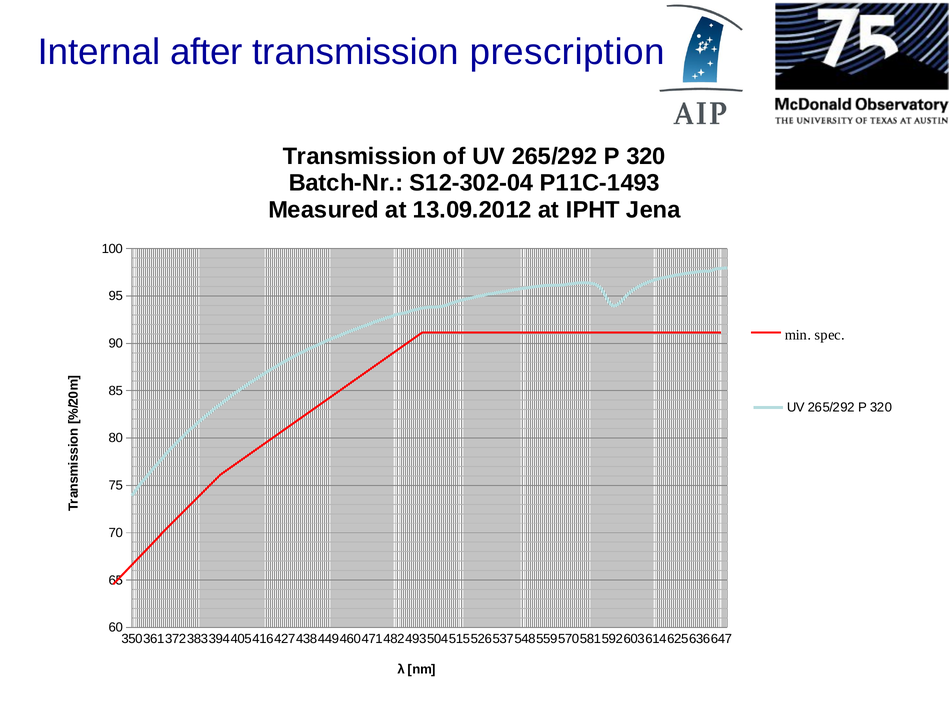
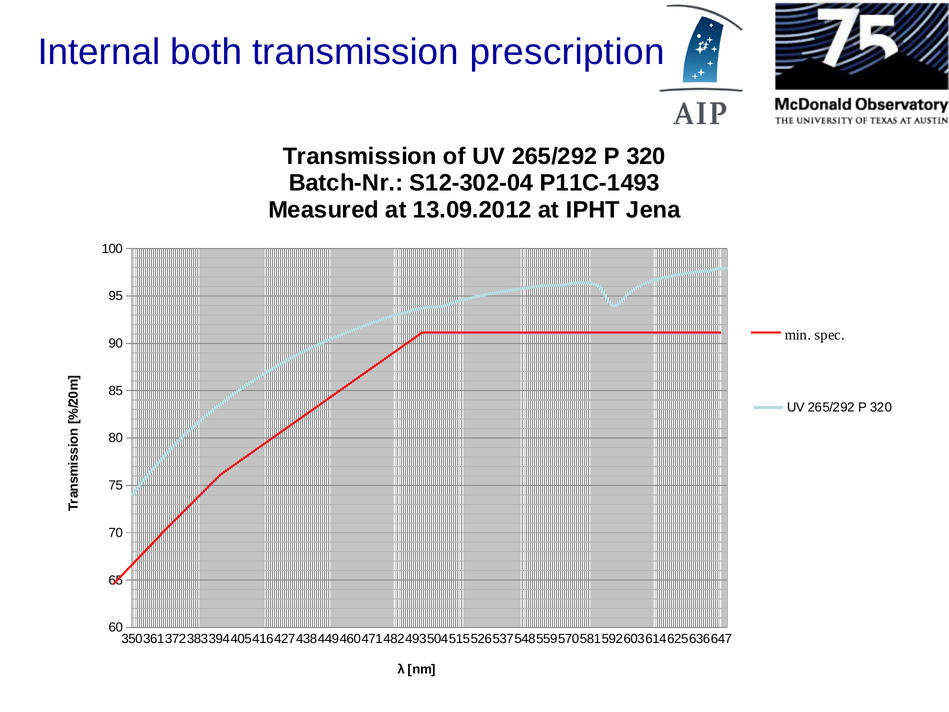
after: after -> both
